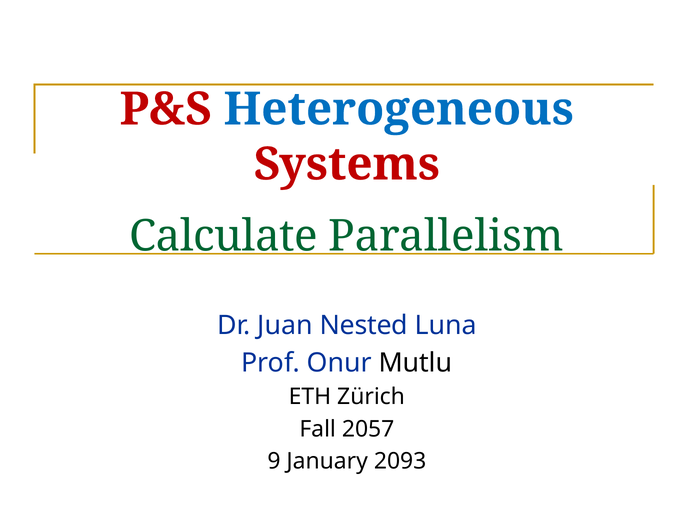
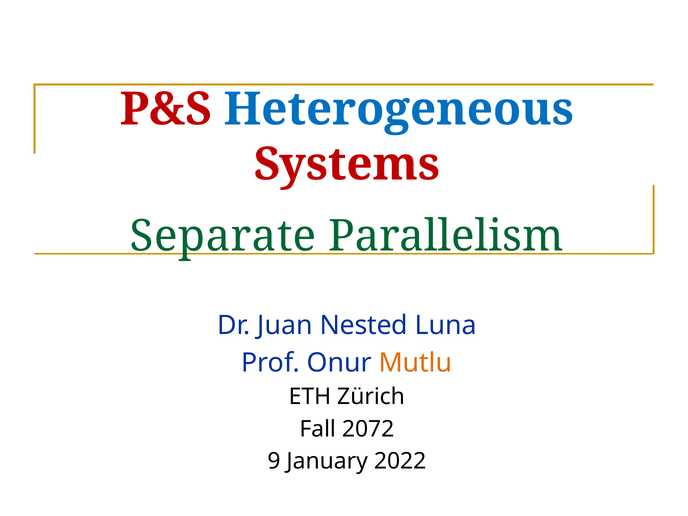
Calculate: Calculate -> Separate
Mutlu colour: black -> orange
2057: 2057 -> 2072
2093: 2093 -> 2022
